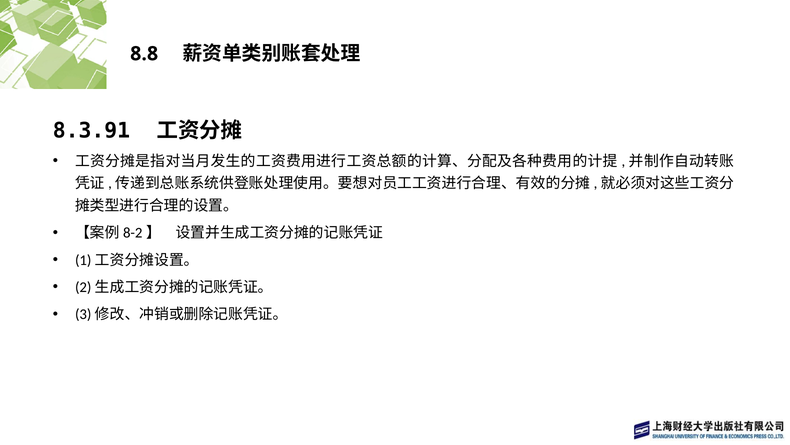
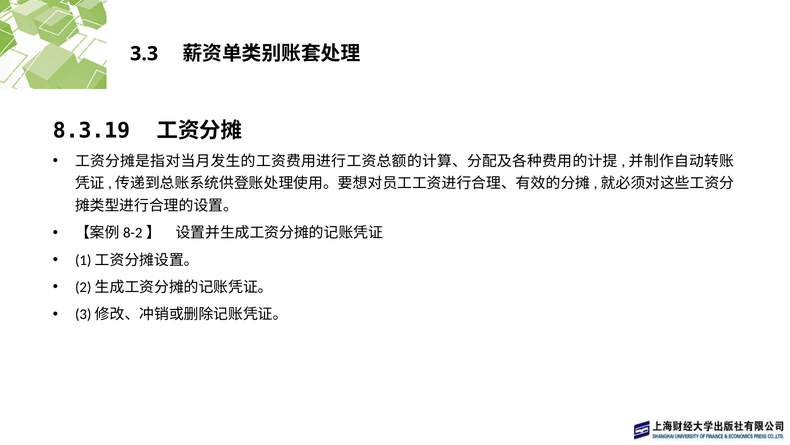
8.8: 8.8 -> 3.3
8.3.91: 8.3.91 -> 8.3.19
